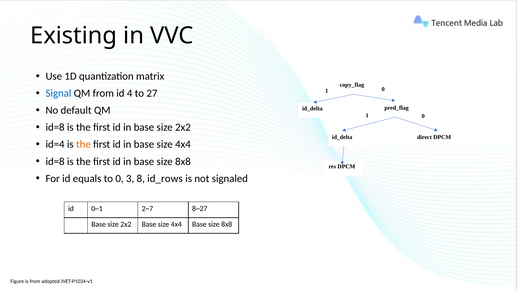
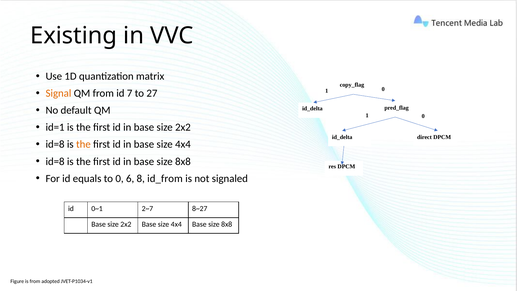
Signal colour: blue -> orange
4: 4 -> 7
id=8 at (55, 127): id=8 -> id=1
id=4 at (55, 144): id=4 -> id=8
3: 3 -> 6
id_rows: id_rows -> id_from
